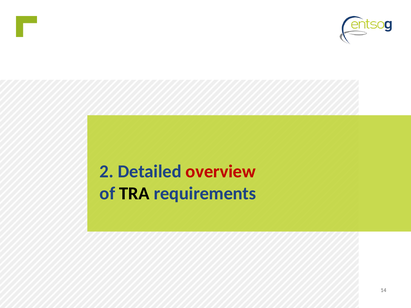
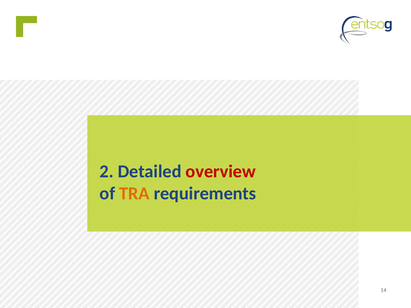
TRA colour: black -> orange
